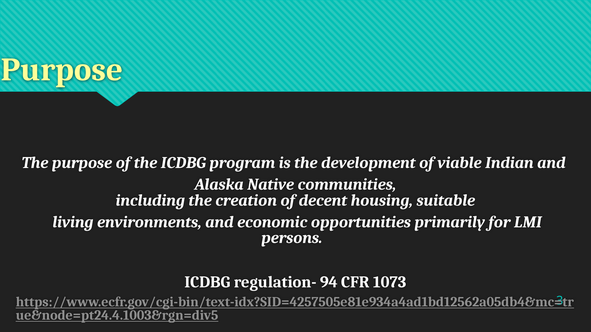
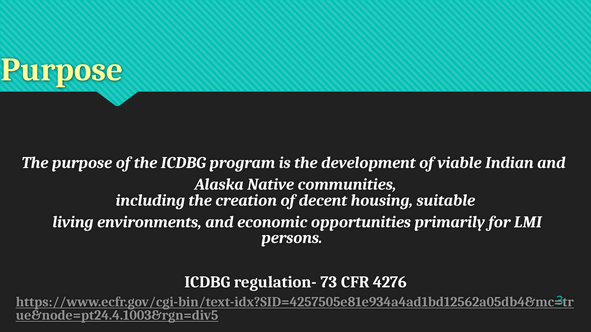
94: 94 -> 73
1073: 1073 -> 4276
